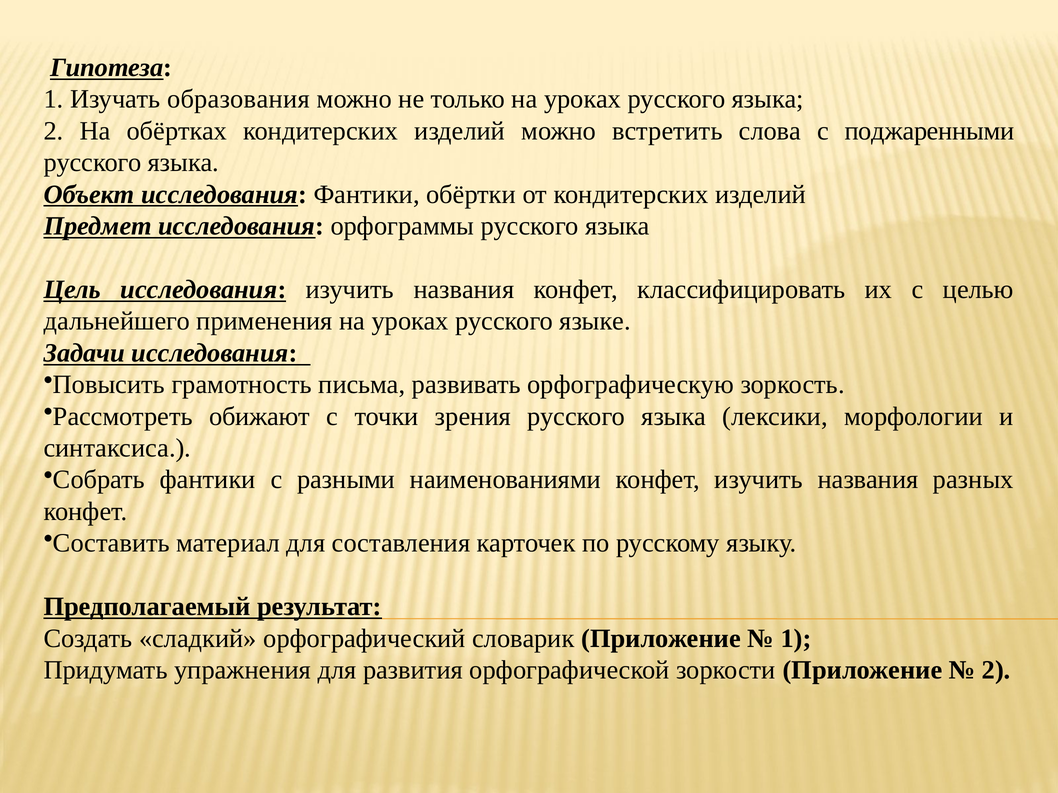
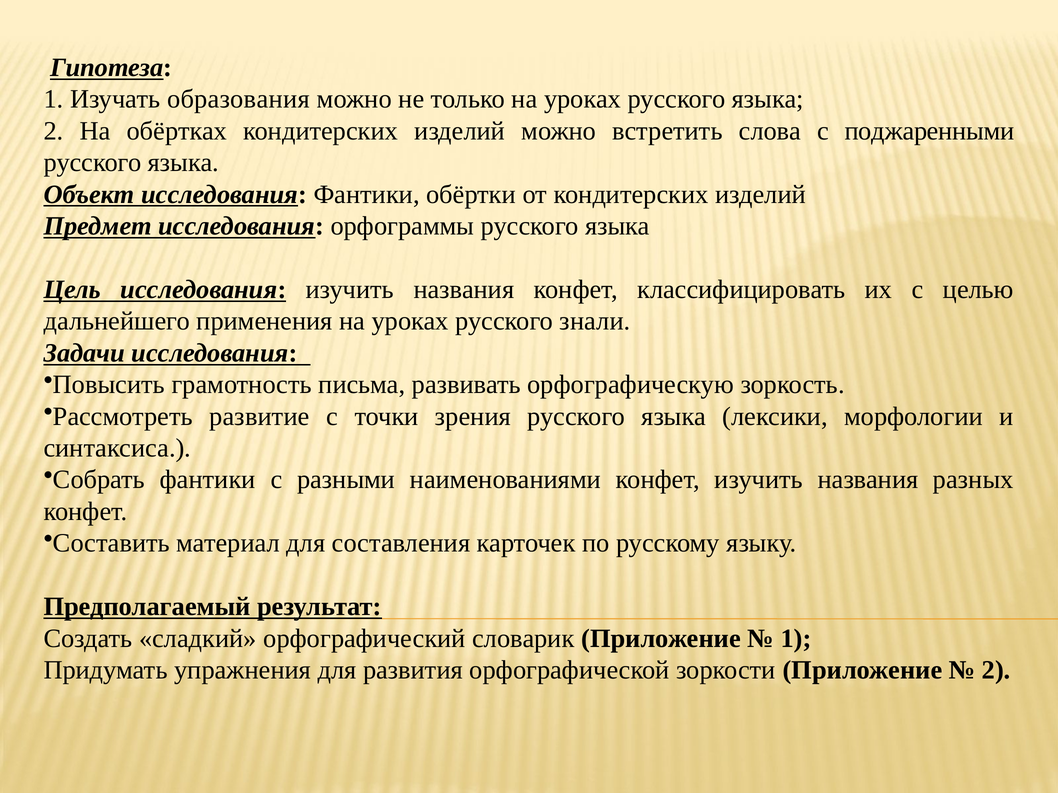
языке: языке -> знали
обижают: обижают -> развитие
